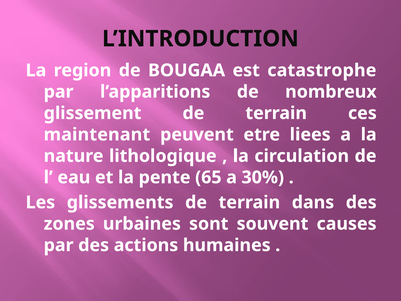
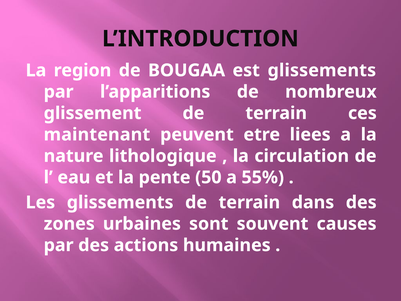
est catastrophe: catastrophe -> glissements
65: 65 -> 50
30%: 30% -> 55%
